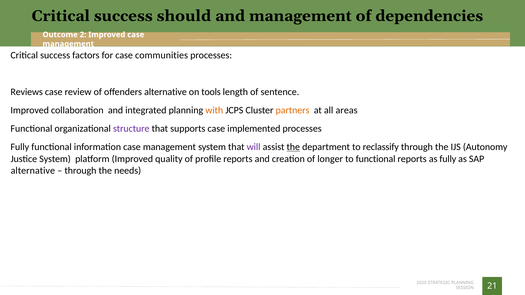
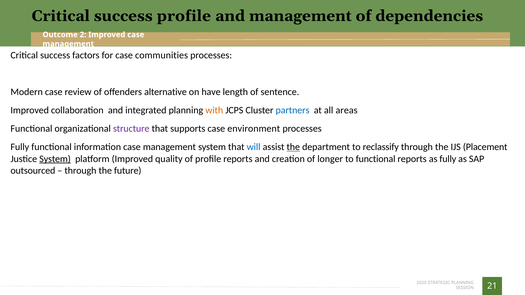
success should: should -> profile
Reviews: Reviews -> Modern
tools: tools -> have
partners colour: orange -> blue
implemented: implemented -> environment
will colour: purple -> blue
Autonomy: Autonomy -> Placement
System at (55, 159) underline: none -> present
alternative at (33, 171): alternative -> outsourced
needs: needs -> future
